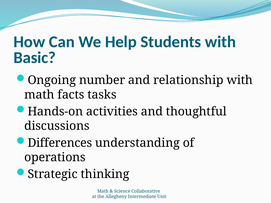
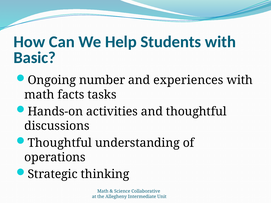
relationship: relationship -> experiences
Differences at (60, 143): Differences -> Thoughtful
